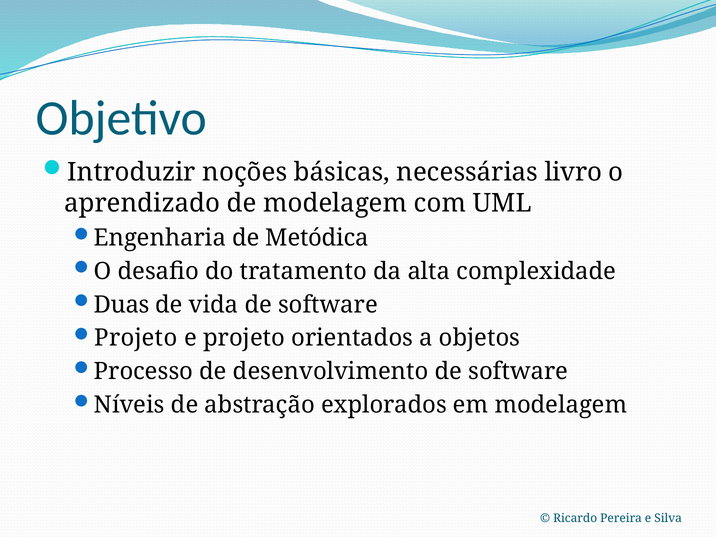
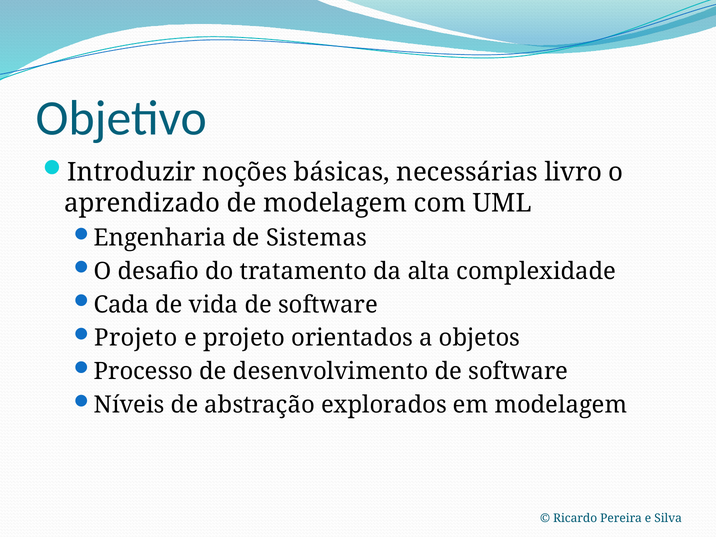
Metódica: Metódica -> Sistemas
Duas: Duas -> Cada
